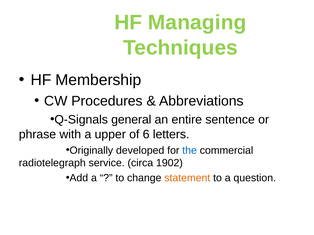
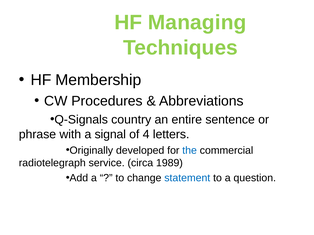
general: general -> country
upper: upper -> signal
6: 6 -> 4
1902: 1902 -> 1989
statement colour: orange -> blue
